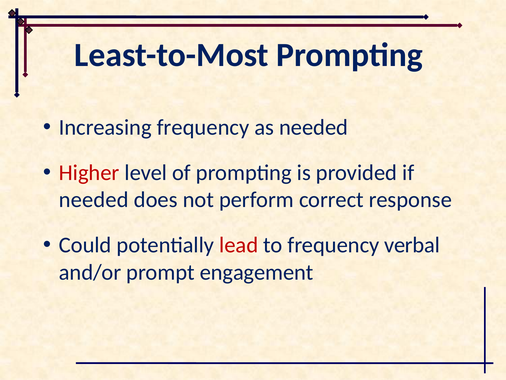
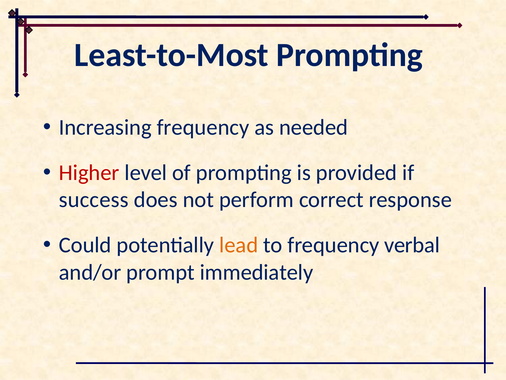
needed at (94, 200): needed -> success
lead colour: red -> orange
engagement: engagement -> immediately
